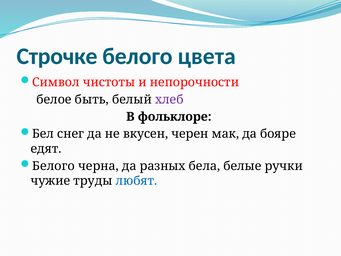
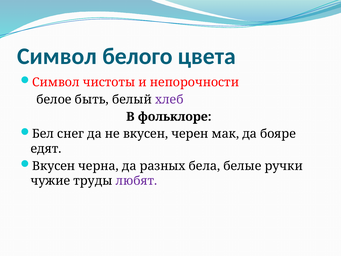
Строчке at (57, 56): Строчке -> Символ
Белого at (54, 166): Белого -> Вкусен
любят colour: blue -> purple
